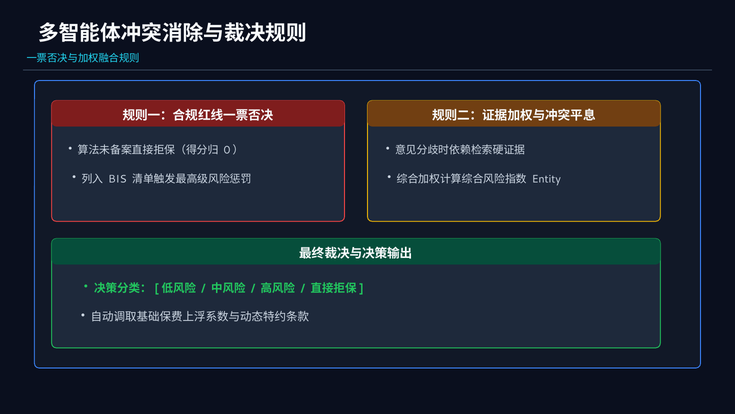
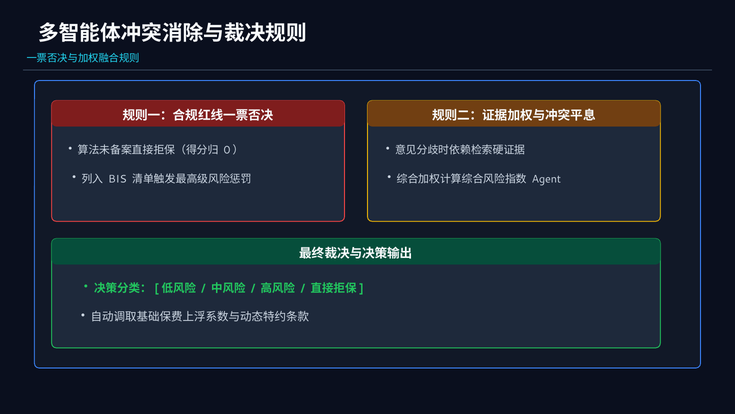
Entity: Entity -> Agent
